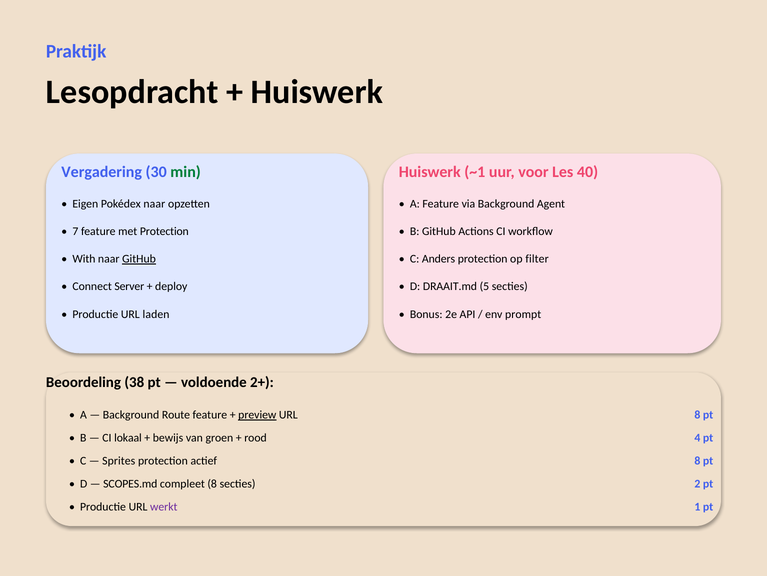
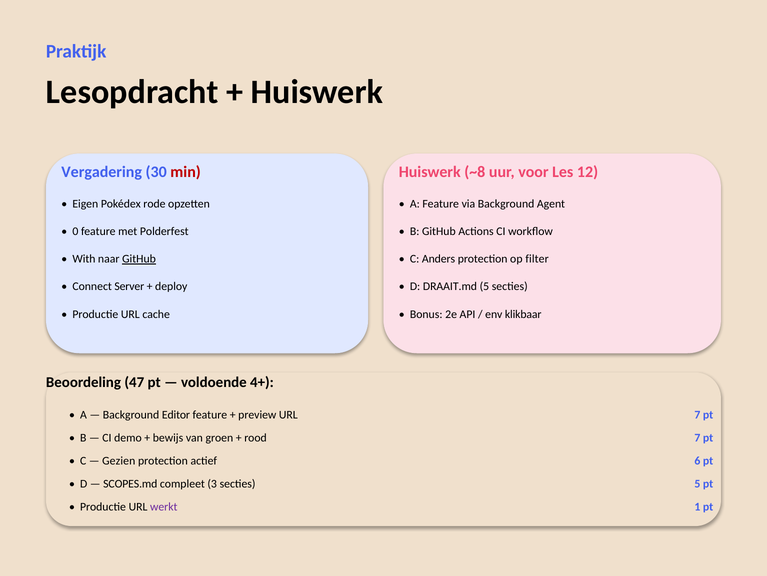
min colour: green -> red
~1: ~1 -> ~8
40: 40 -> 12
Pokédex naar: naar -> rode
7: 7 -> 0
met Protection: Protection -> Polderfest
laden: laden -> cache
prompt: prompt -> klikbaar
38: 38 -> 47
2+: 2+ -> 4+
Route: Route -> Editor
preview underline: present -> none
URL 8: 8 -> 7
lokaal: lokaal -> demo
rood 4: 4 -> 7
Sprites: Sprites -> Gezien
actief 8: 8 -> 6
compleet 8: 8 -> 3
secties 2: 2 -> 5
